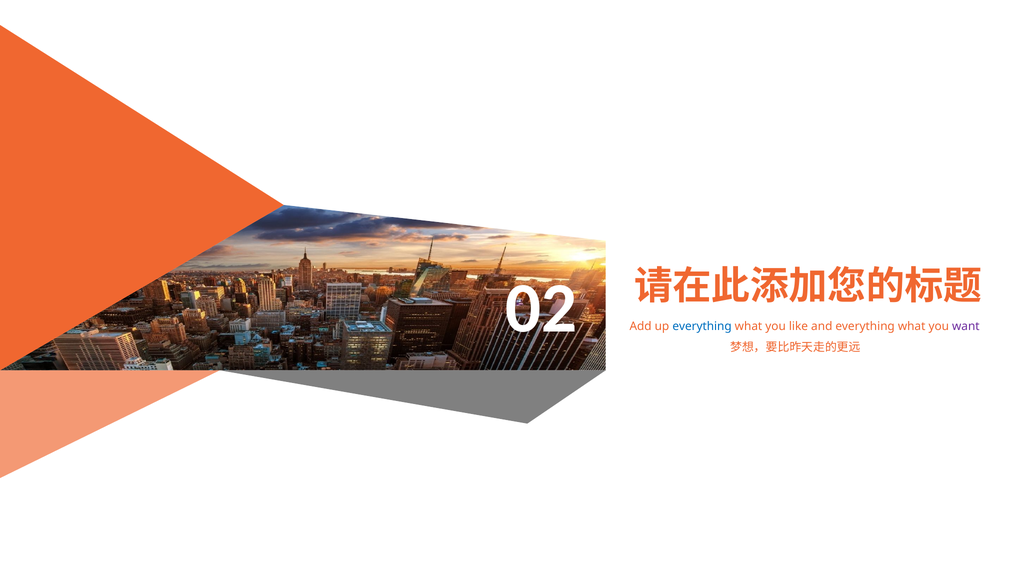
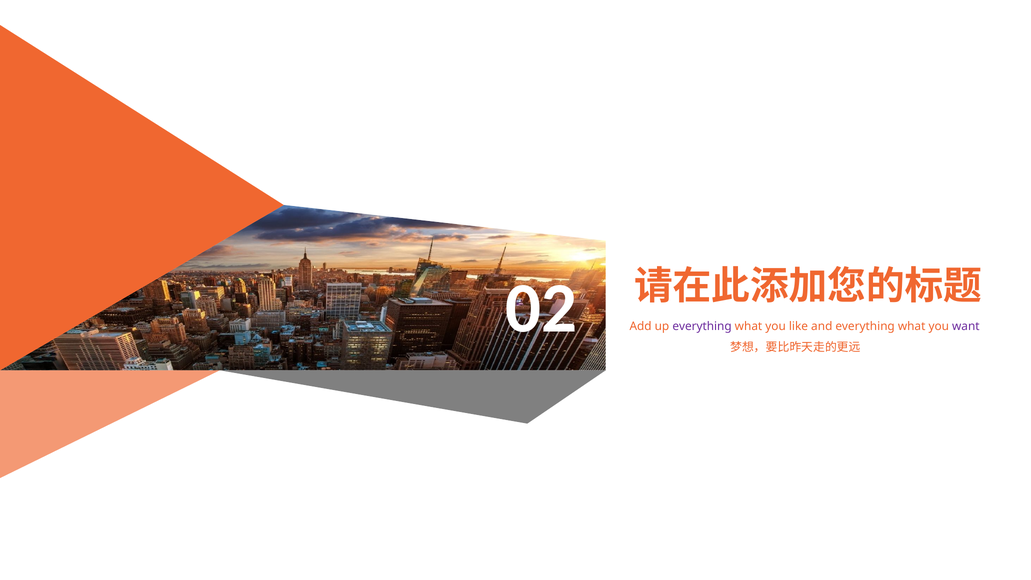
everything at (702, 326) colour: blue -> purple
